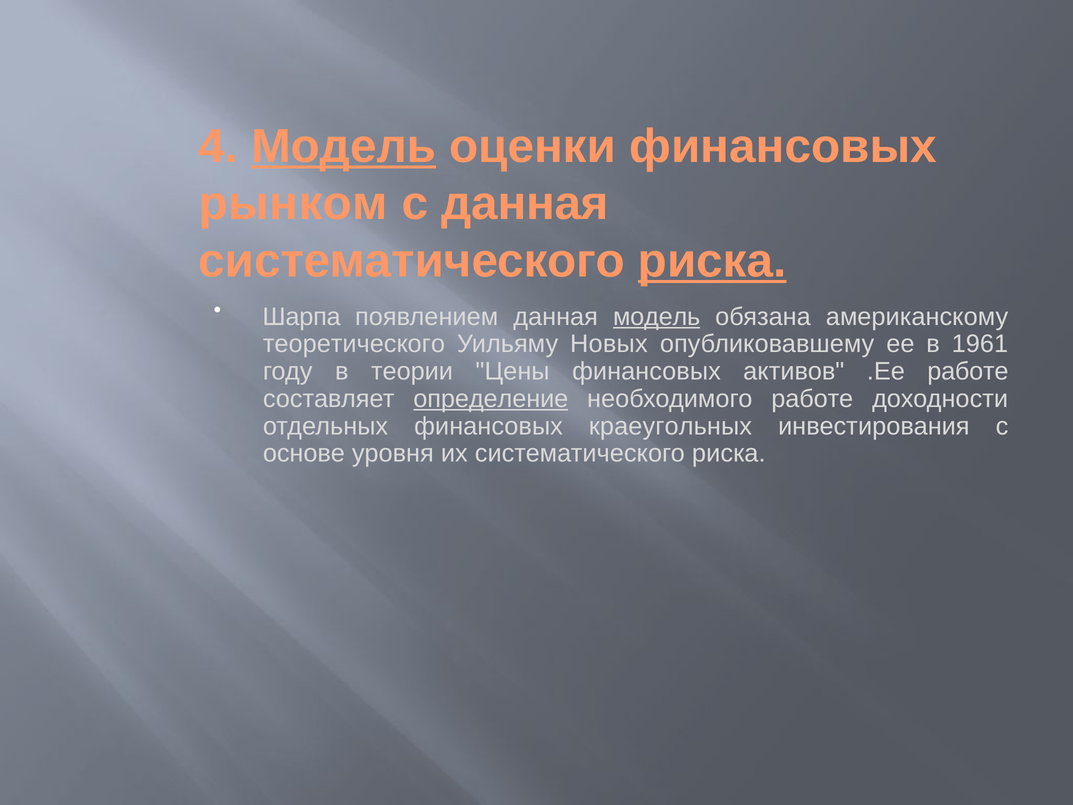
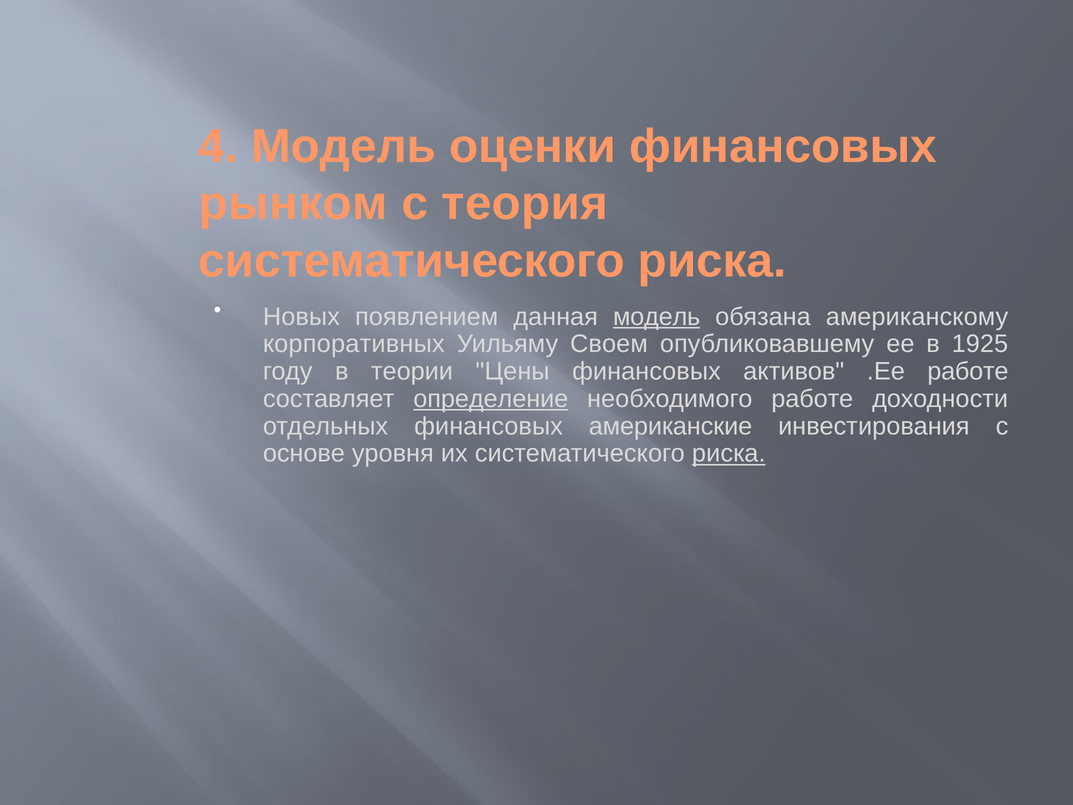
Модель at (344, 146) underline: present -> none
с данная: данная -> теория
риска at (712, 261) underline: present -> none
Шарпа: Шарпа -> Новых
теоретического: теоретического -> корпоративных
Новых: Новых -> Своем
1961: 1961 -> 1925
краеугольных: краеугольных -> американские
риска at (729, 453) underline: none -> present
